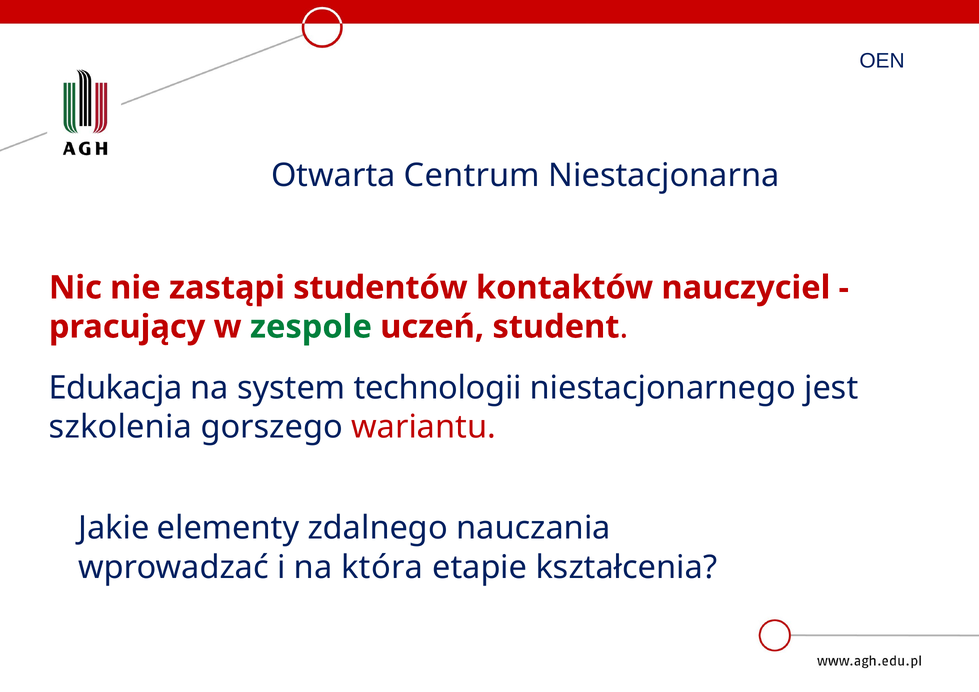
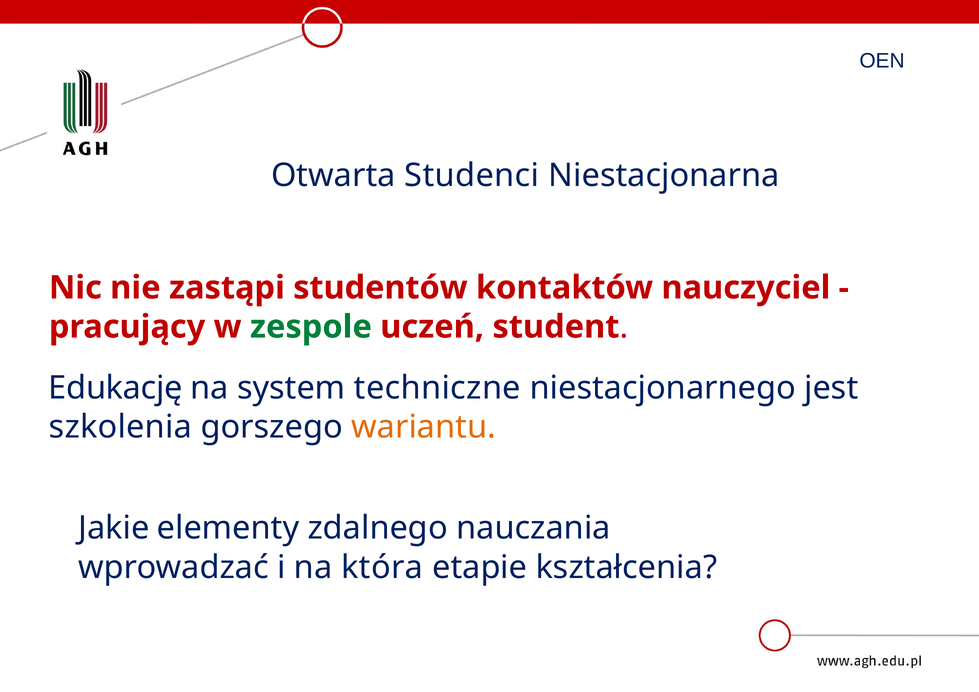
Centrum: Centrum -> Studenci
Edukacja: Edukacja -> Edukację
technologii: technologii -> techniczne
wariantu colour: red -> orange
